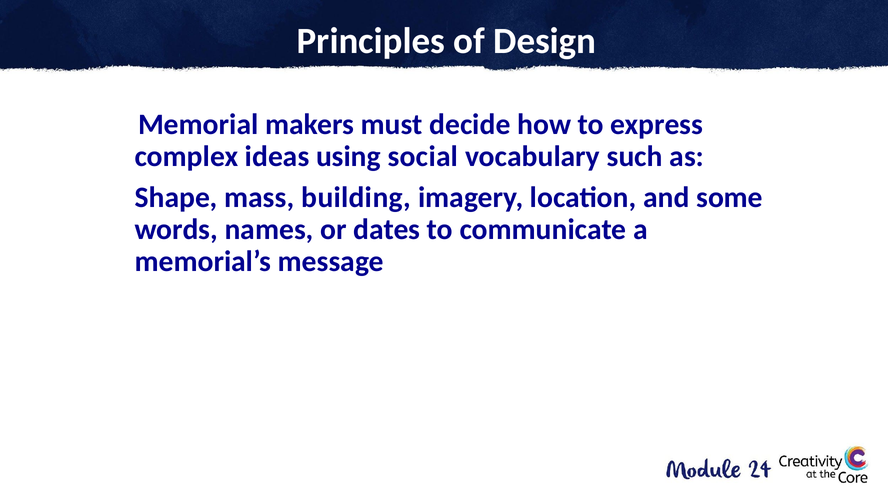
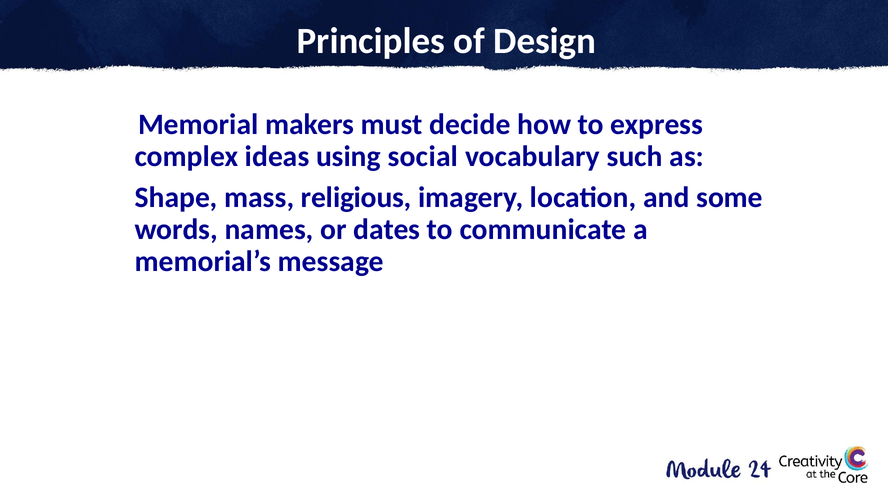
building: building -> religious
